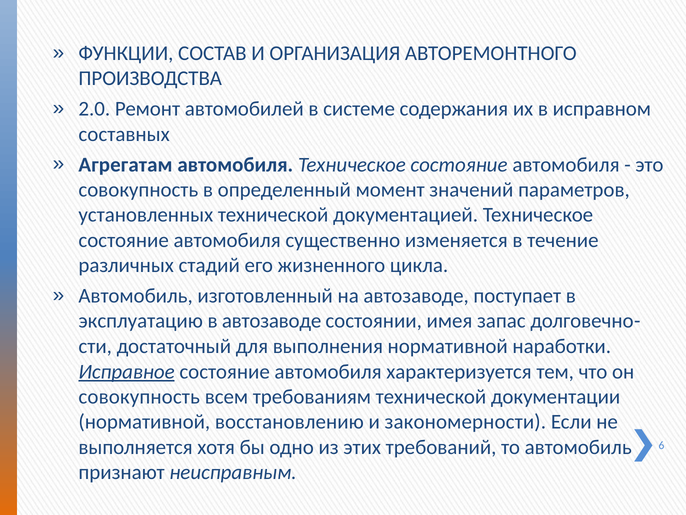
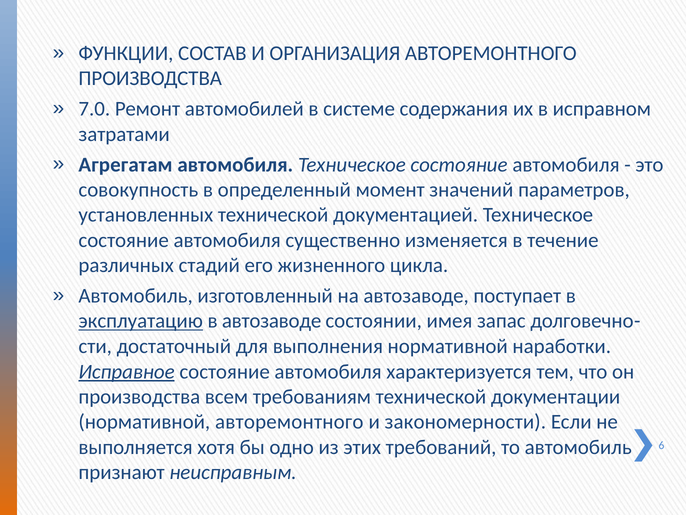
2.0: 2.0 -> 7.0
составных: составных -> затратами
эксплуатацию underline: none -> present
совокупность at (139, 397): совокупность -> производства
нормативной восстановлению: восстановлению -> авторемонтного
